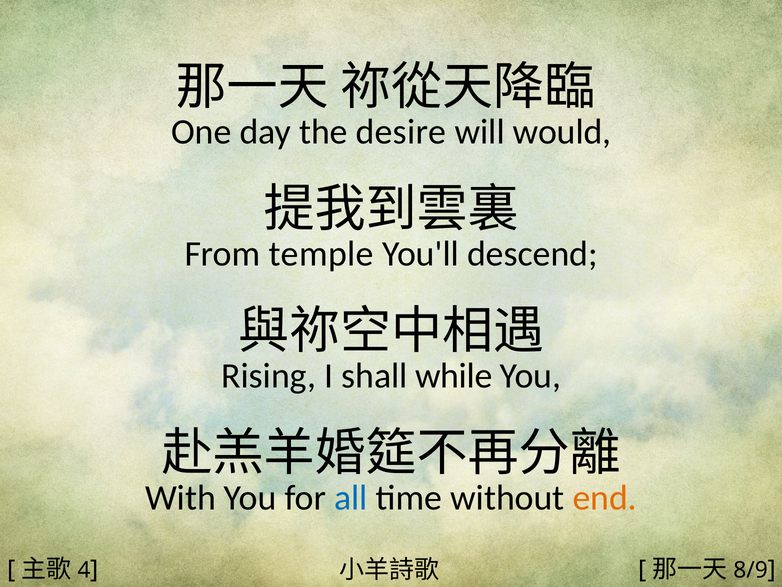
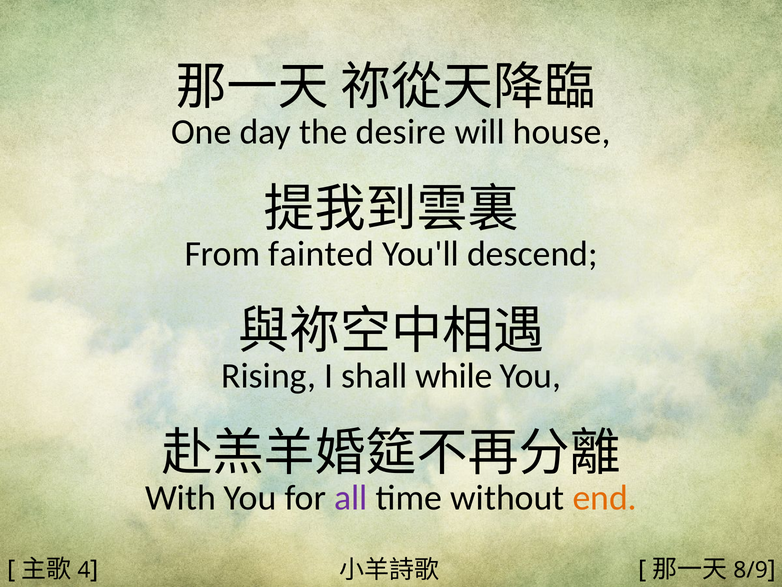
would: would -> house
temple: temple -> fainted
all colour: blue -> purple
